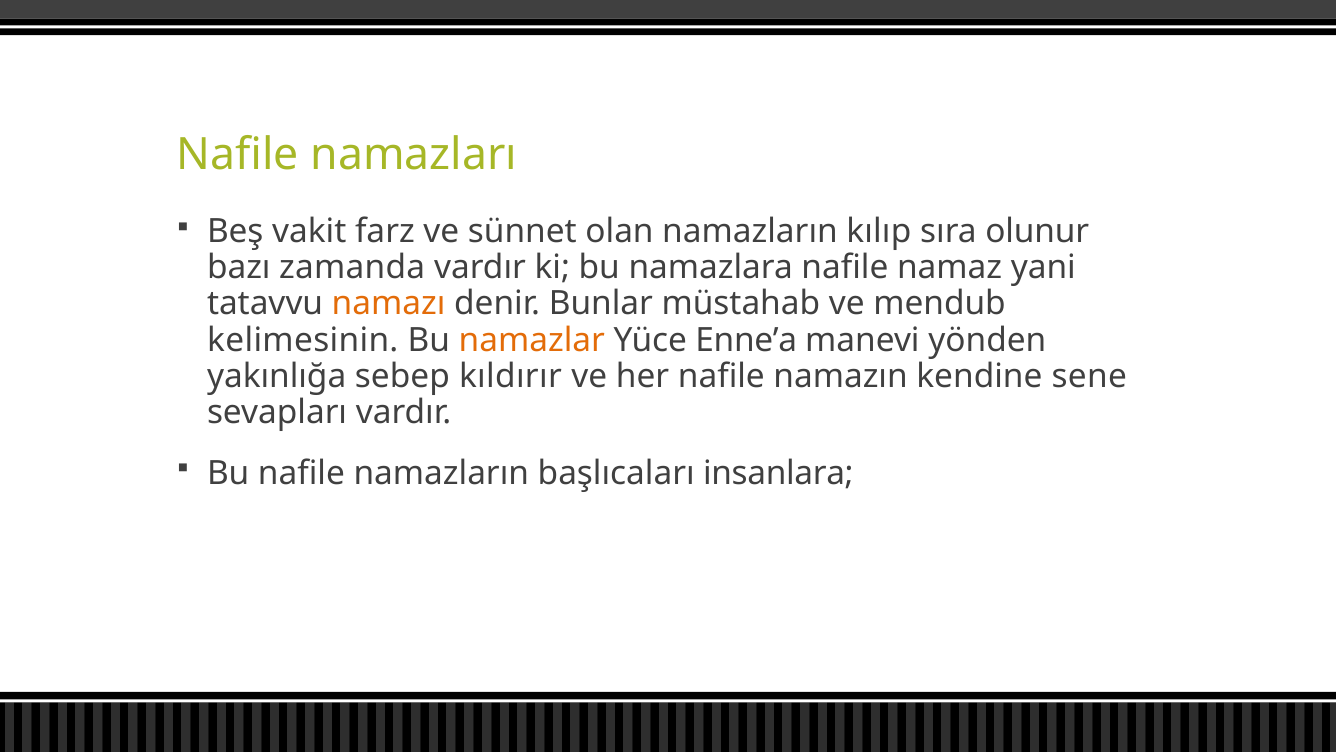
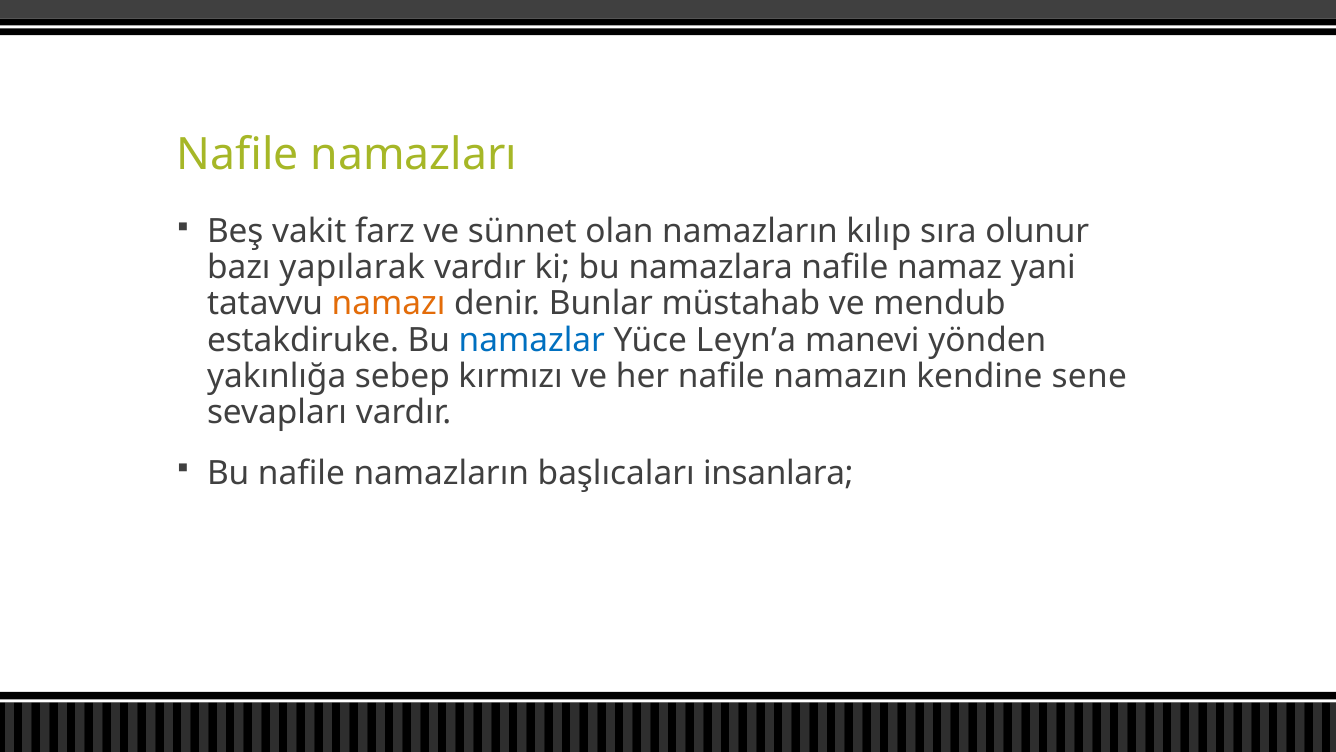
zamanda: zamanda -> yapılarak
kelimesinin: kelimesinin -> estakdiruke
namazlar colour: orange -> blue
Enne’a: Enne’a -> Leyn’a
kıldırır: kıldırır -> kırmızı
